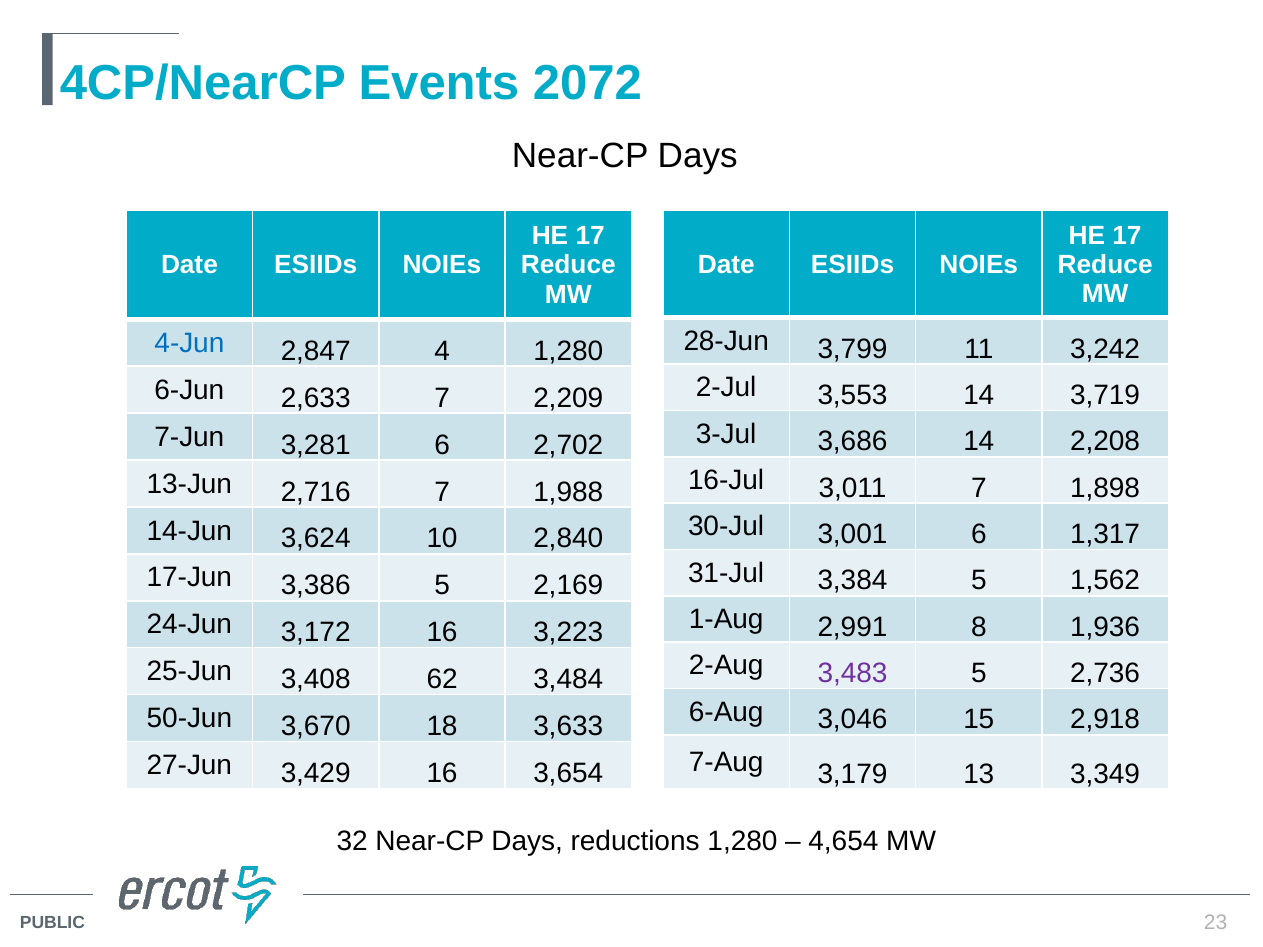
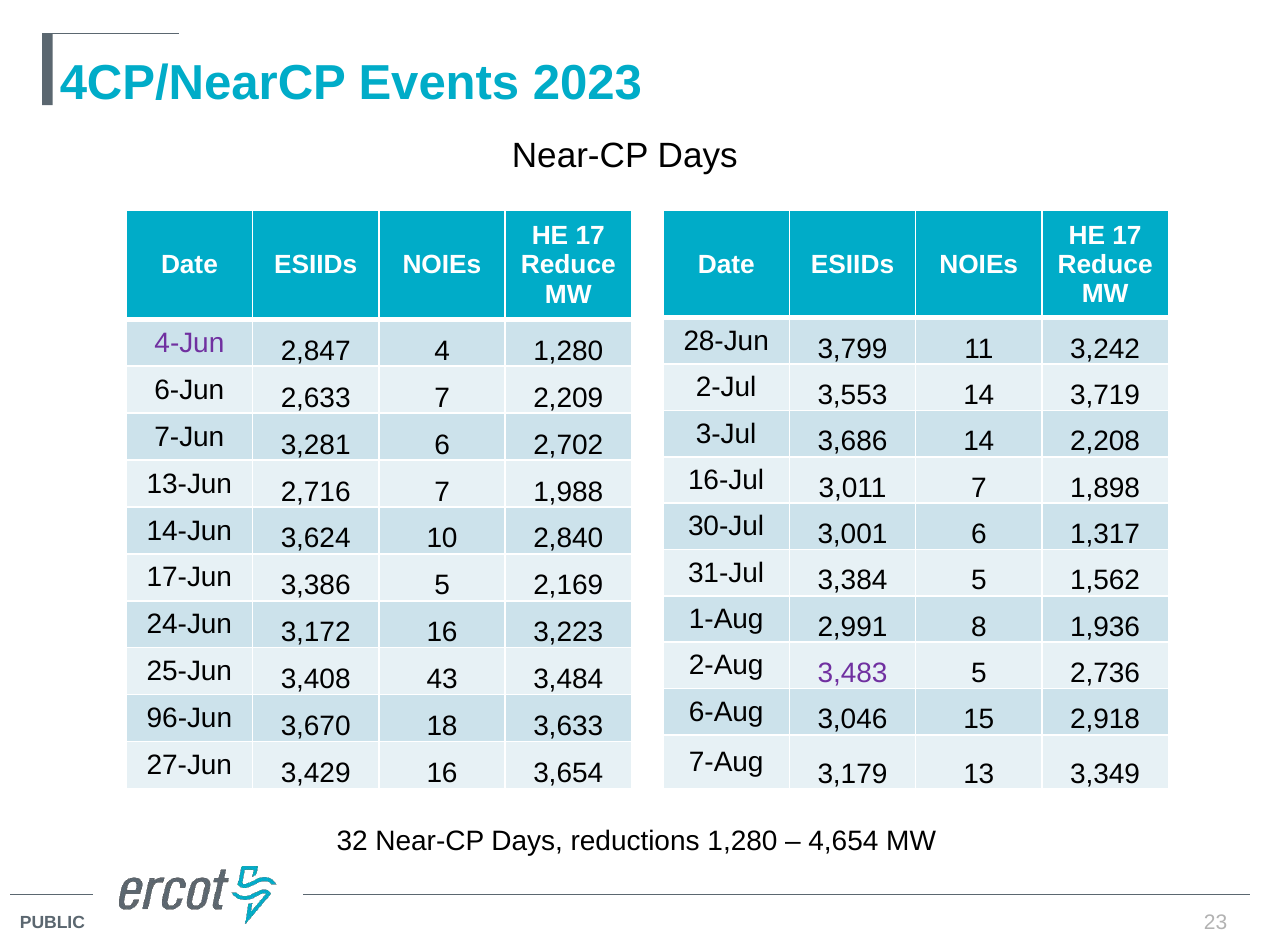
2072: 2072 -> 2023
4-Jun colour: blue -> purple
62: 62 -> 43
50-Jun: 50-Jun -> 96-Jun
